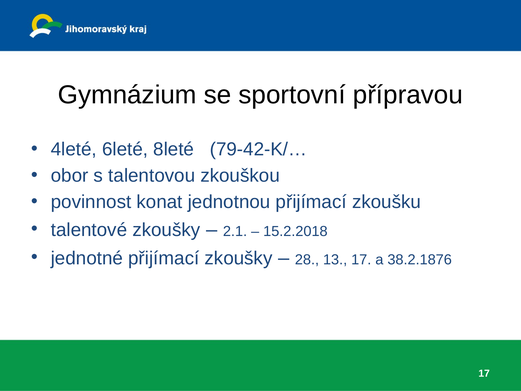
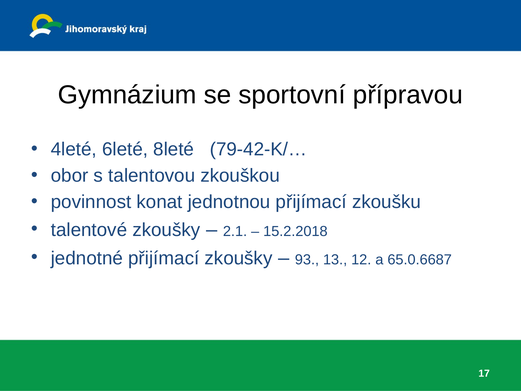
28: 28 -> 93
13 17: 17 -> 12
38.2.1876: 38.2.1876 -> 65.0.6687
